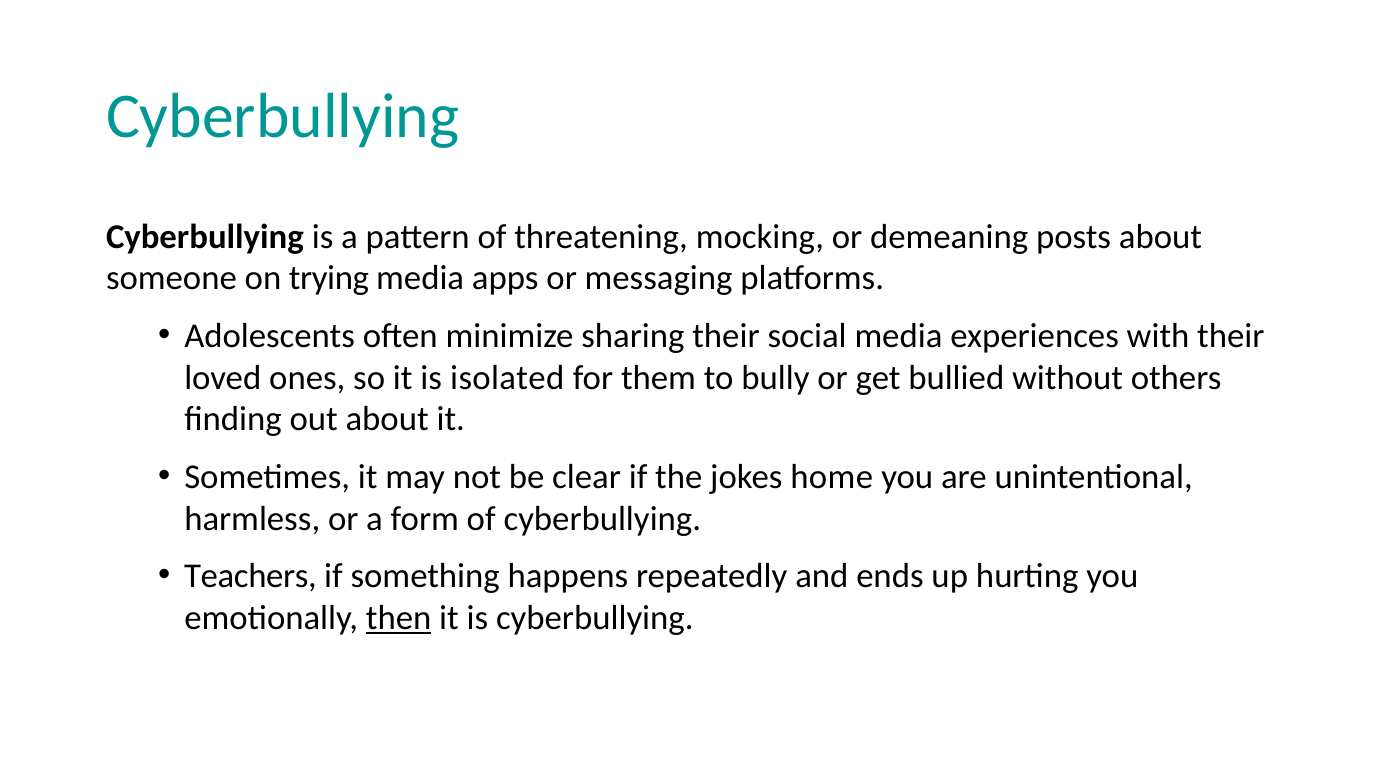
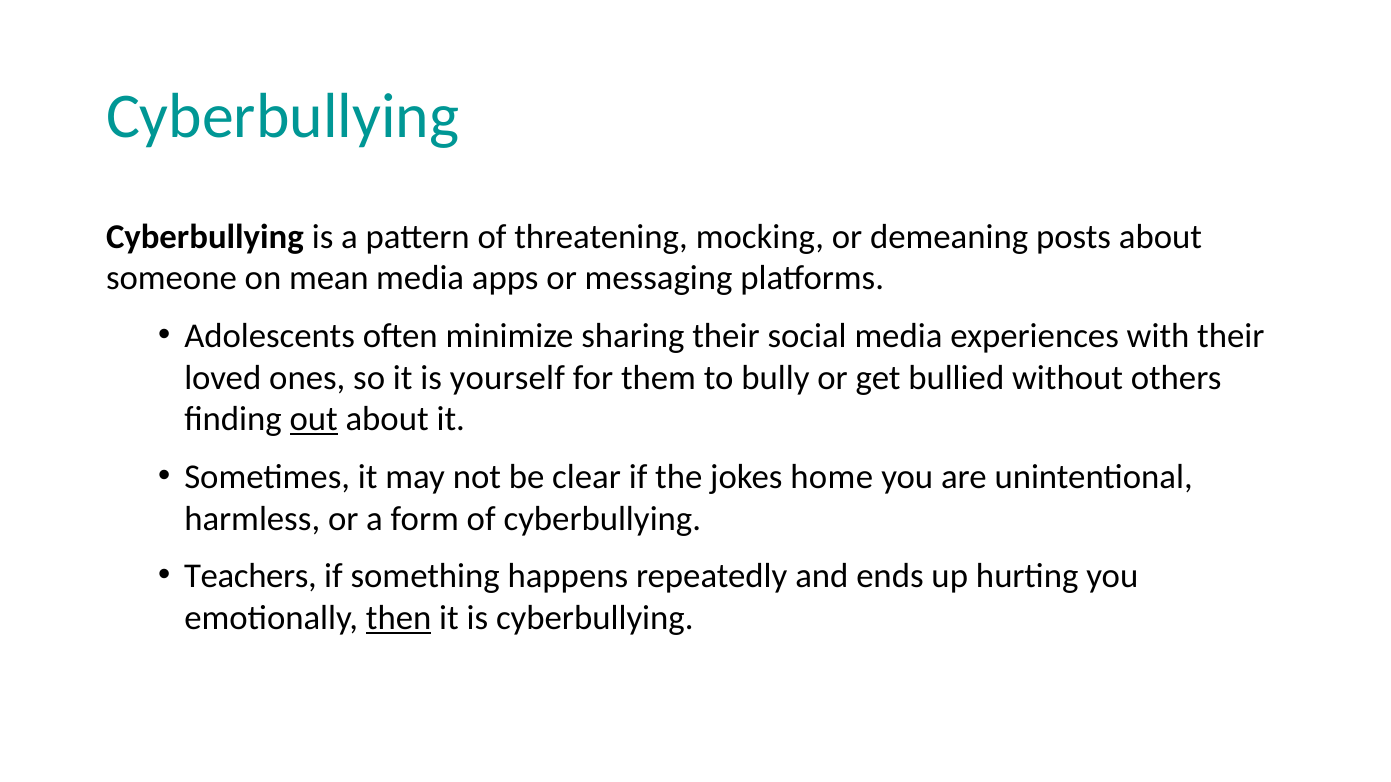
trying: trying -> mean
isolated: isolated -> yourself
out underline: none -> present
